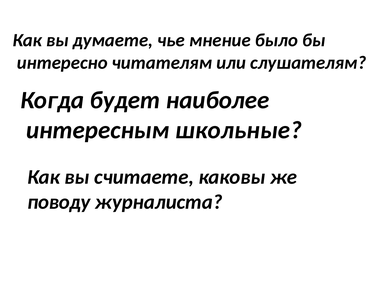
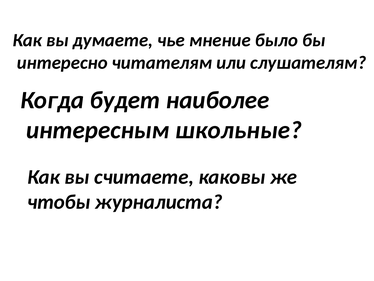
поводу: поводу -> чтобы
